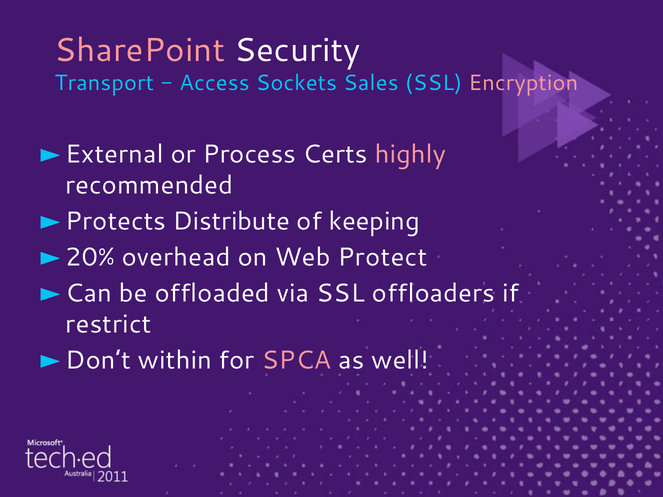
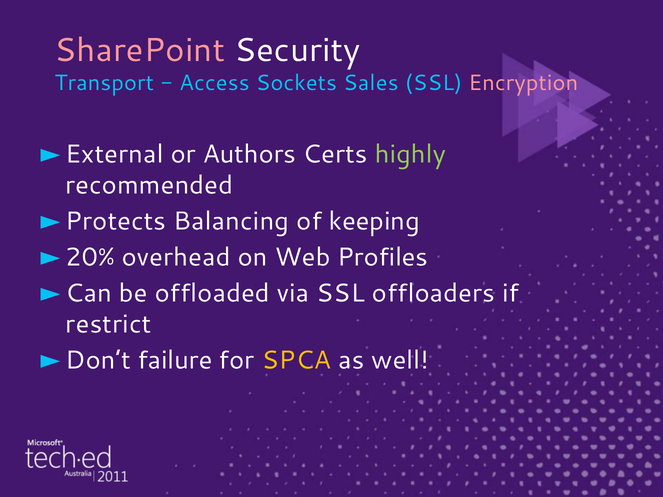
Process: Process -> Authors
highly colour: pink -> light green
Distribute: Distribute -> Balancing
Protect: Protect -> Profiles
within: within -> failure
SPCA colour: pink -> yellow
